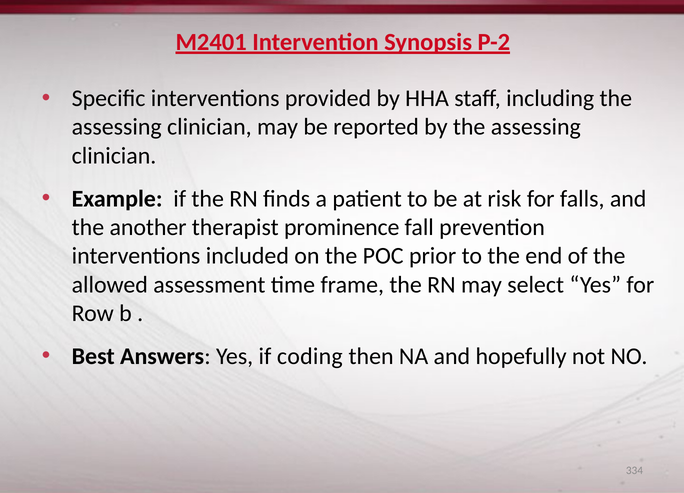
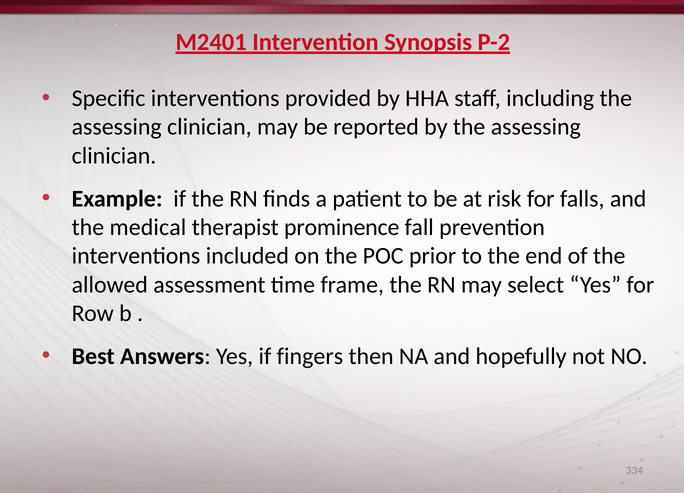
another: another -> medical
coding: coding -> fingers
